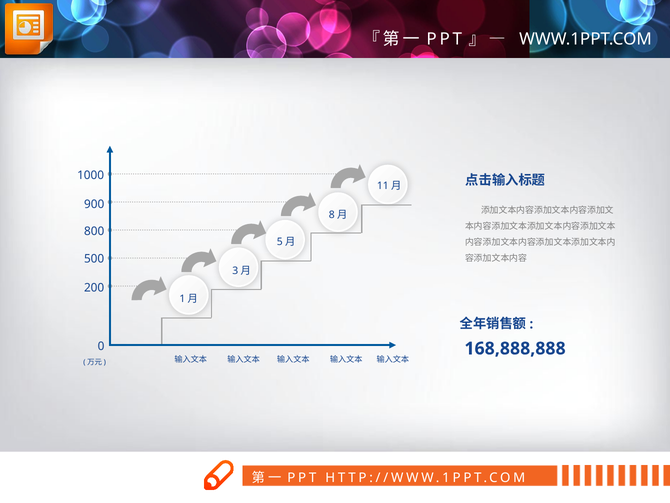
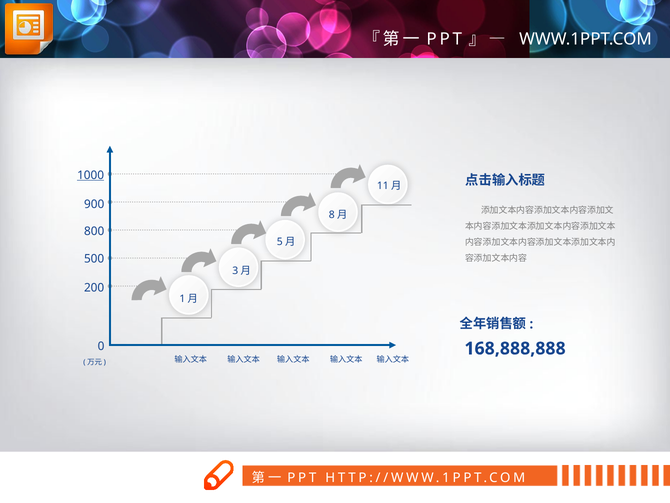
1000 underline: none -> present
